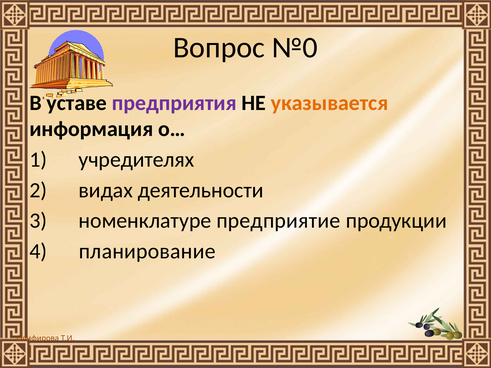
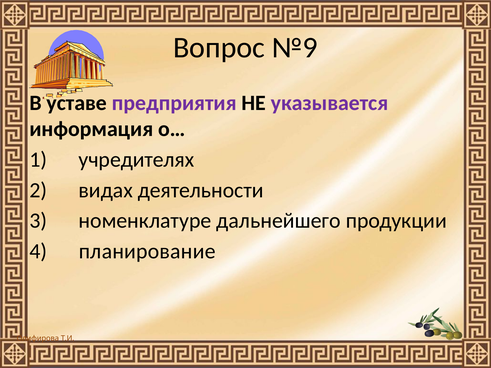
№0: №0 -> №9
указывается colour: orange -> purple
предприятие: предприятие -> дальнейшего
